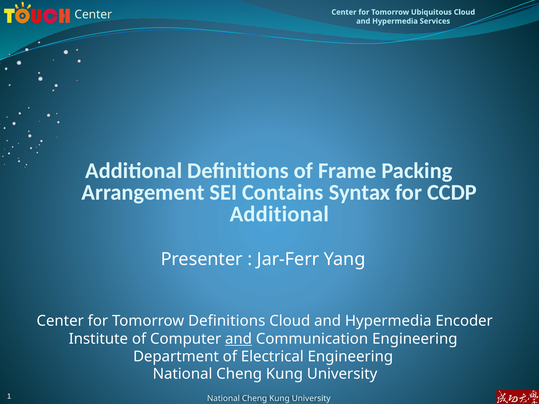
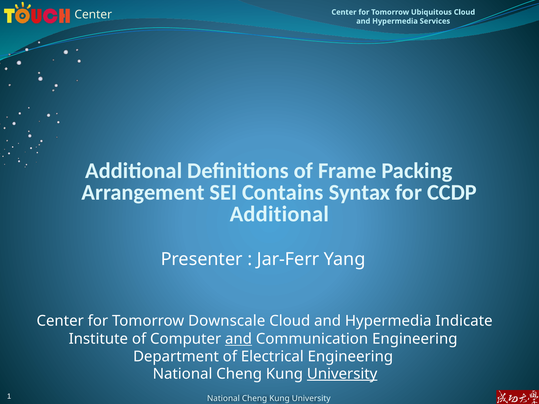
Tomorrow Definitions: Definitions -> Downscale
Encoder: Encoder -> Indicate
University at (342, 374) underline: none -> present
